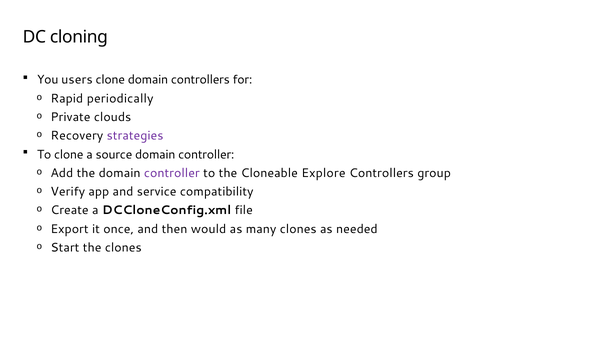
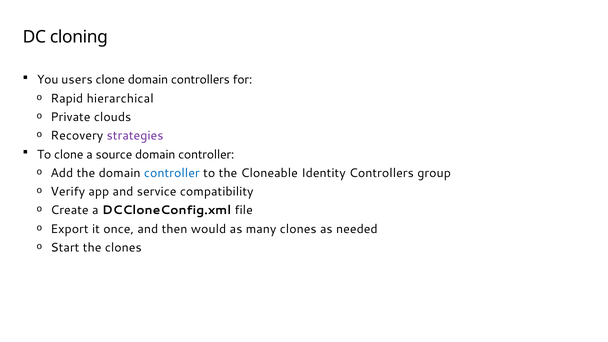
periodically: periodically -> hierarchical
controller at (172, 173) colour: purple -> blue
Explore: Explore -> Identity
